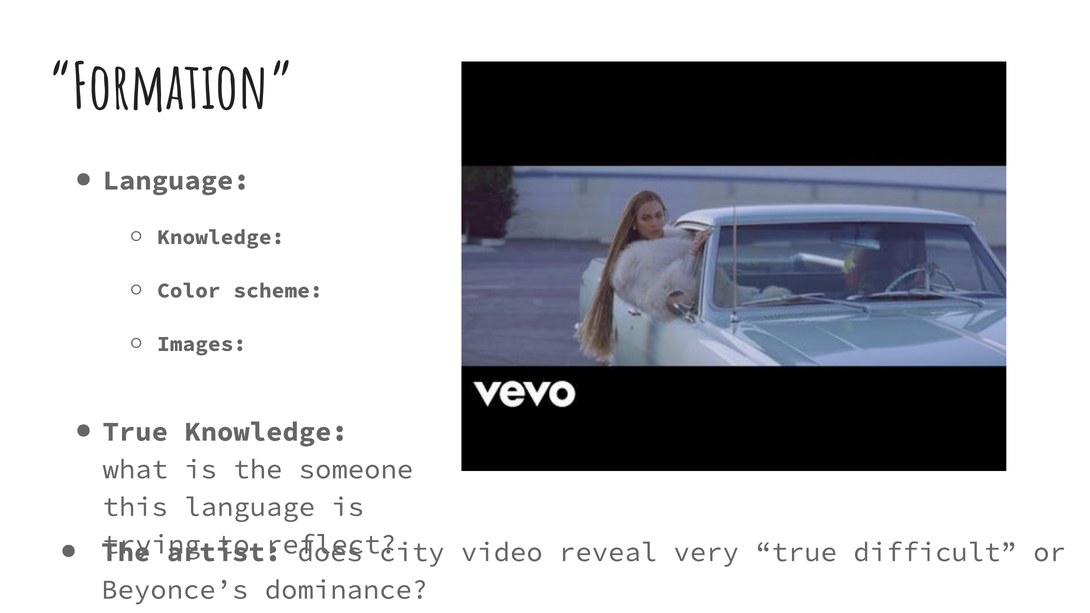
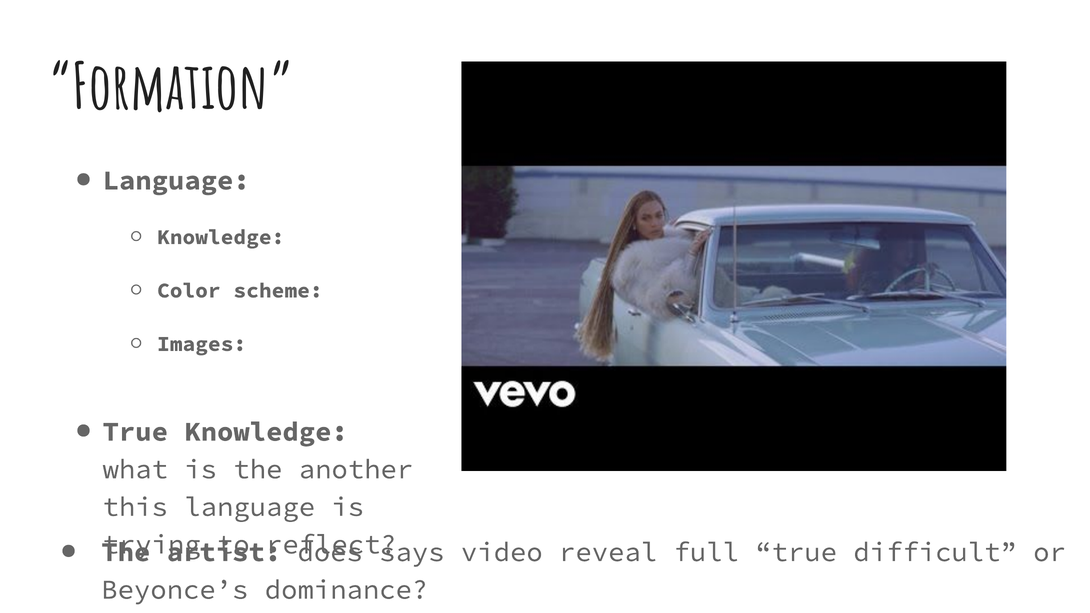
someone: someone -> another
city: city -> says
very: very -> full
